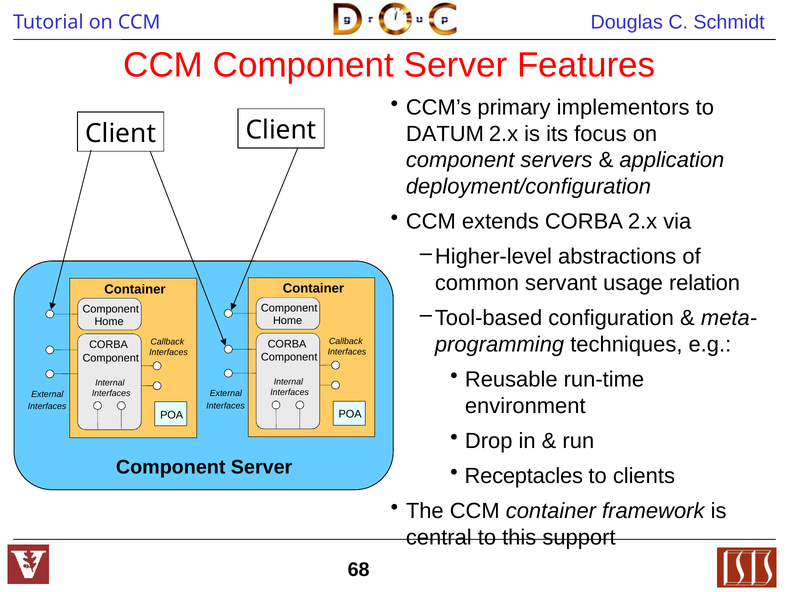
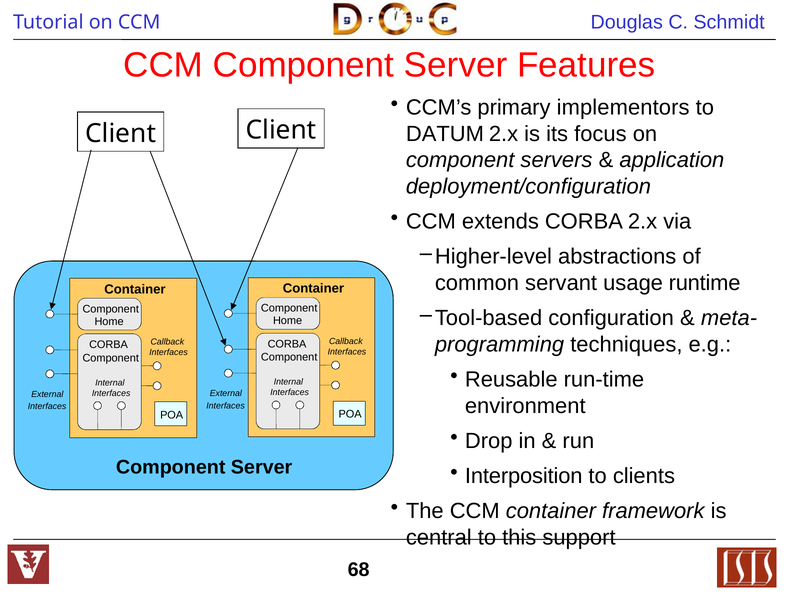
relation: relation -> runtime
Receptacles: Receptacles -> Interposition
